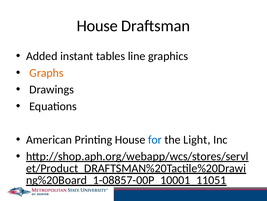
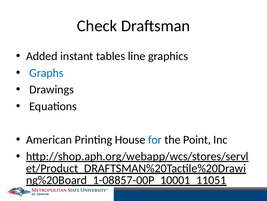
House at (97, 26): House -> Check
Graphs colour: orange -> blue
Light: Light -> Point
